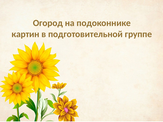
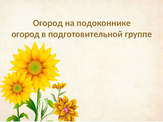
картин at (25, 34): картин -> огород
